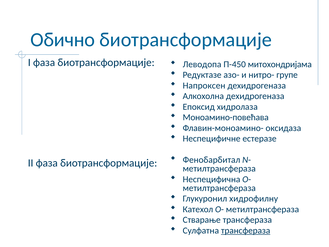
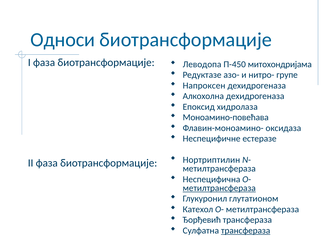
Обично: Обично -> Односи
Фенобарбитал: Фенобарбитал -> Нортриптилин
метилтрансфераза at (219, 188) underline: none -> present
хидрофилну: хидрофилну -> глутатионом
Стварање: Стварање -> Ђорђевић
